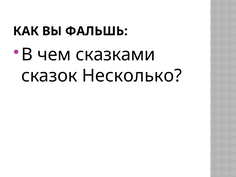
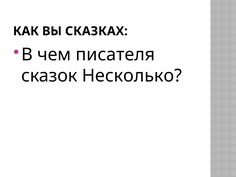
ФАЛЬШЬ: ФАЛЬШЬ -> СКАЗКАХ
сказками: сказками -> писателя
